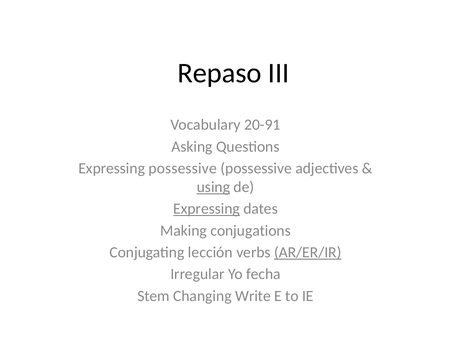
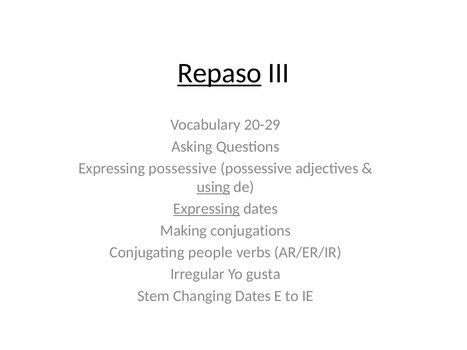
Repaso underline: none -> present
20-91: 20-91 -> 20-29
lección: lección -> people
AR/ER/IR underline: present -> none
fecha: fecha -> gusta
Changing Write: Write -> Dates
